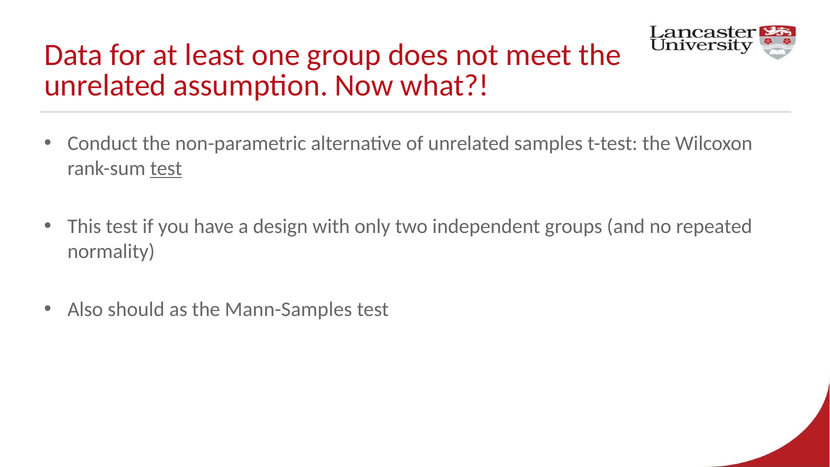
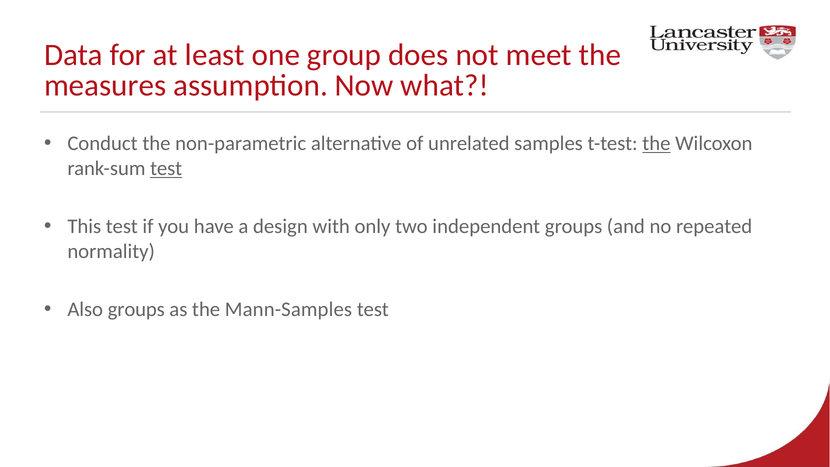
unrelated at (105, 85): unrelated -> measures
the at (656, 144) underline: none -> present
Also should: should -> groups
